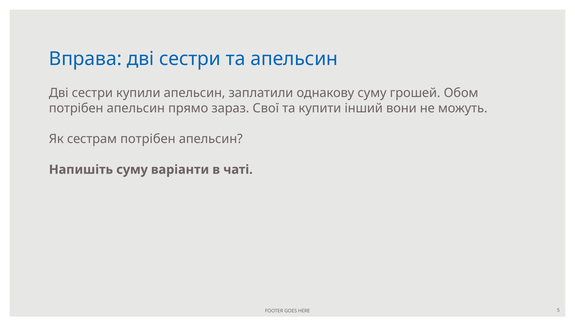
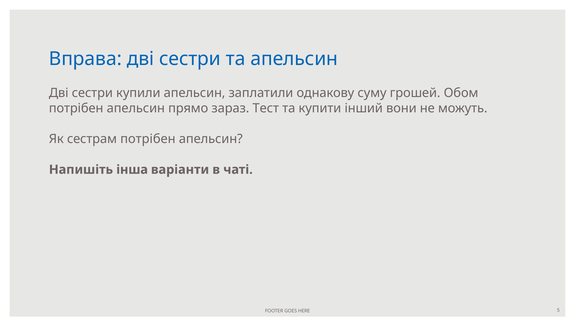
Свої: Свої -> Тест
Напишіть суму: суму -> інша
